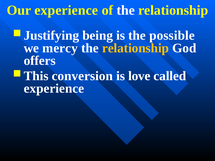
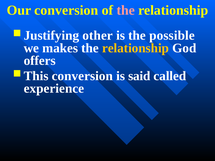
Our experience: experience -> conversion
the at (126, 10) colour: white -> pink
being: being -> other
mercy: mercy -> makes
love: love -> said
